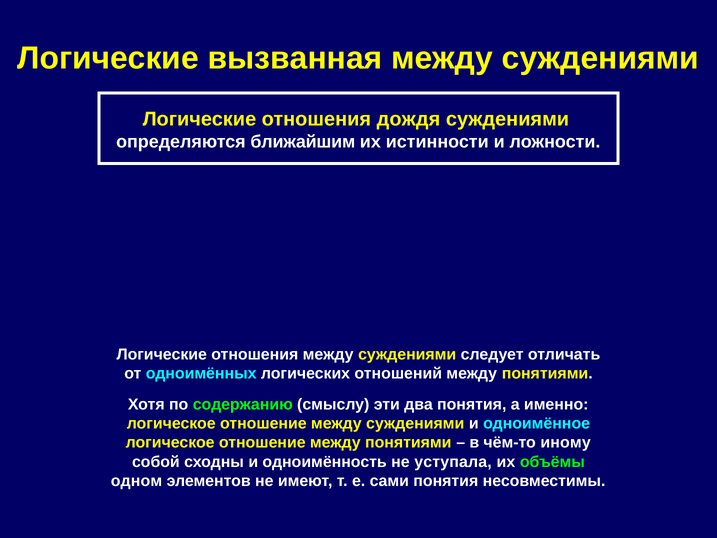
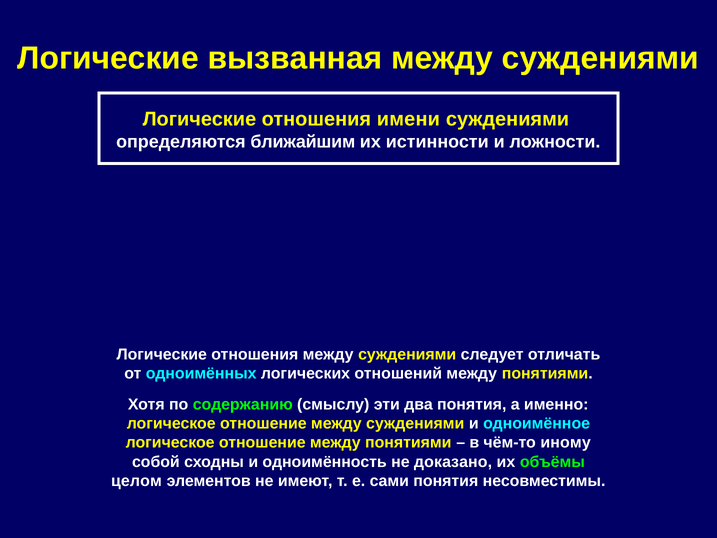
дождя: дождя -> имени
уступала: уступала -> доказано
одном: одном -> целом
